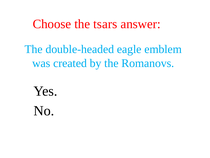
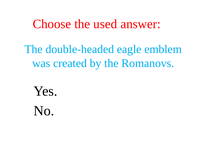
tsars: tsars -> used
